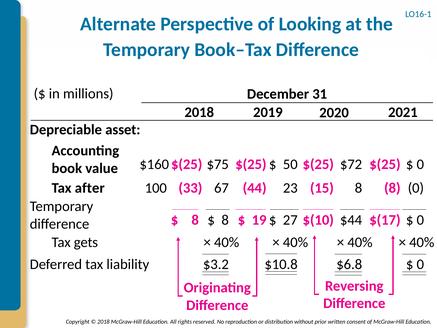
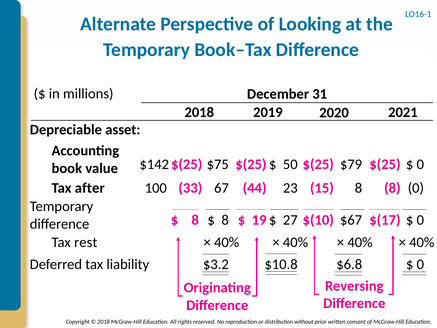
$160: $160 -> $142
$72: $72 -> $79
$44: $44 -> $67
gets: gets -> rest
